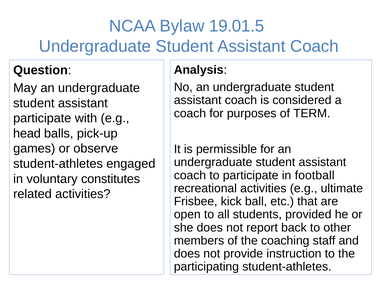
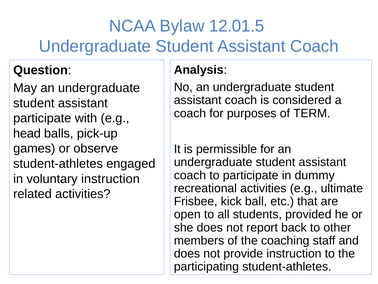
19.01.5: 19.01.5 -> 12.01.5
football: football -> dummy
voluntary constitutes: constitutes -> instruction
